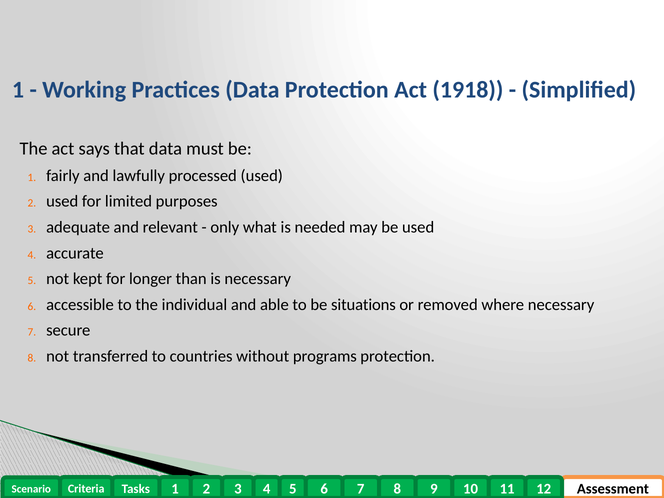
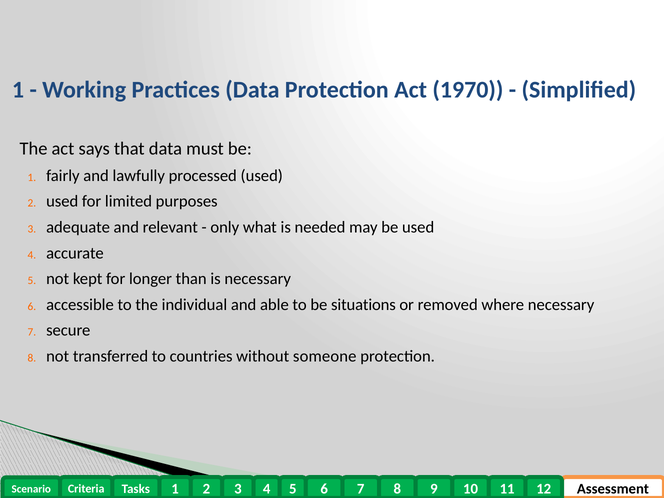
1918: 1918 -> 1970
programs: programs -> someone
